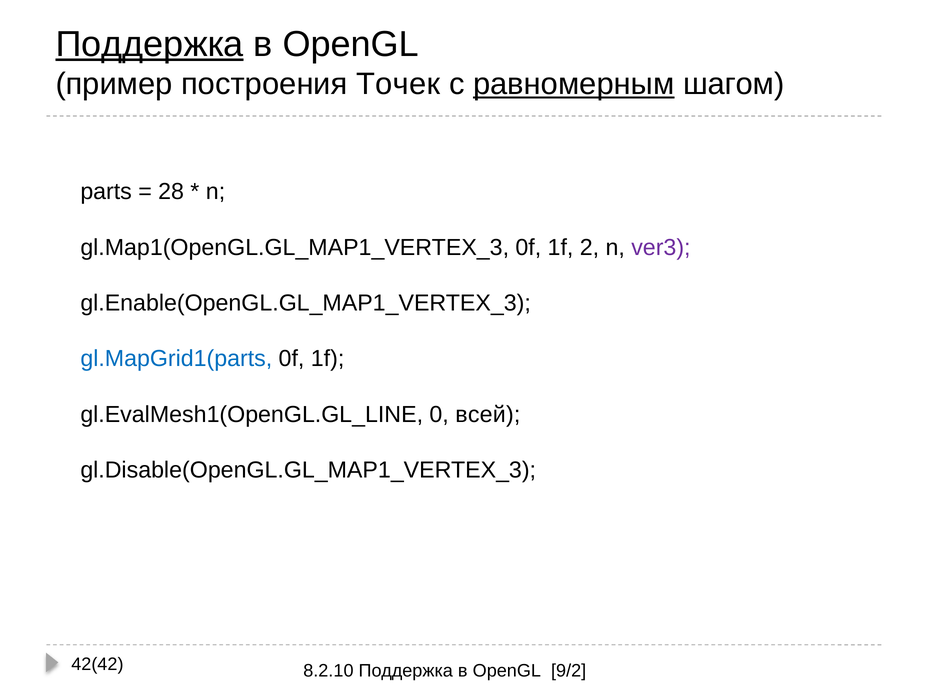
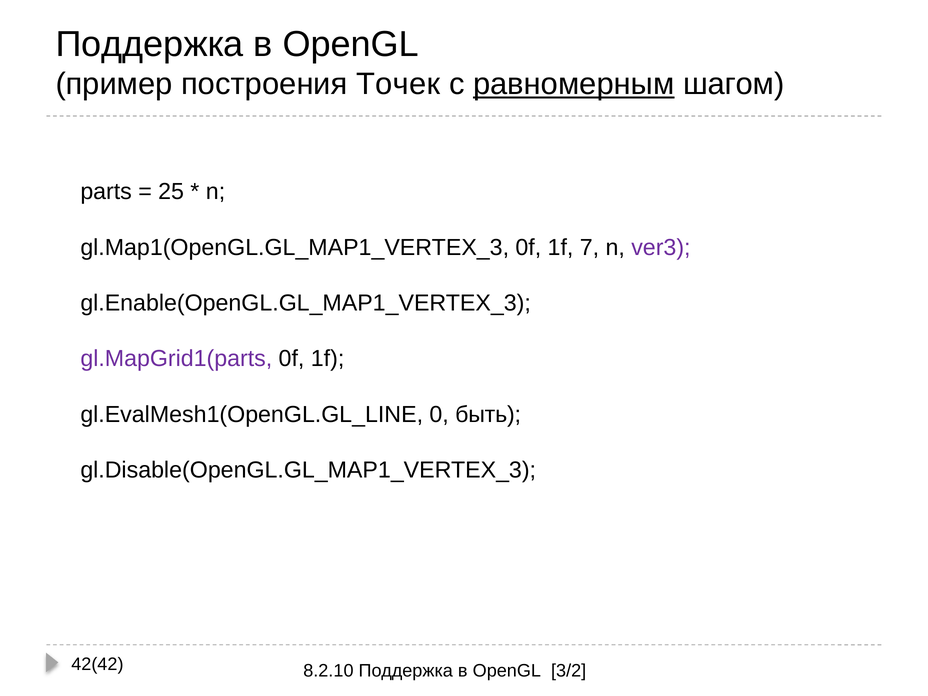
Поддержка at (149, 44) underline: present -> none
28: 28 -> 25
2: 2 -> 7
gl.MapGrid1(parts colour: blue -> purple
всей: всей -> быть
9/2: 9/2 -> 3/2
